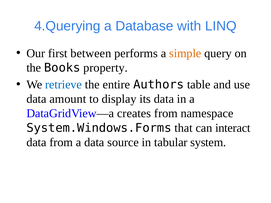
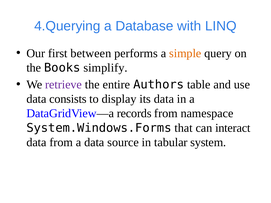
property: property -> simplify
retrieve colour: blue -> purple
amount: amount -> consists
creates: creates -> records
